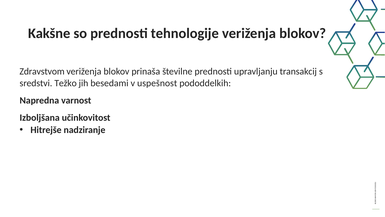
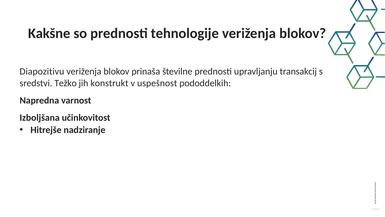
Zdravstvom: Zdravstvom -> Diapozitivu
besedami: besedami -> konstrukt
